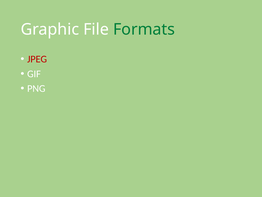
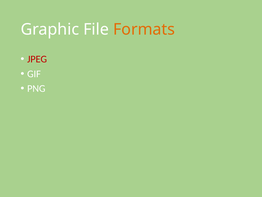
Formats colour: green -> orange
